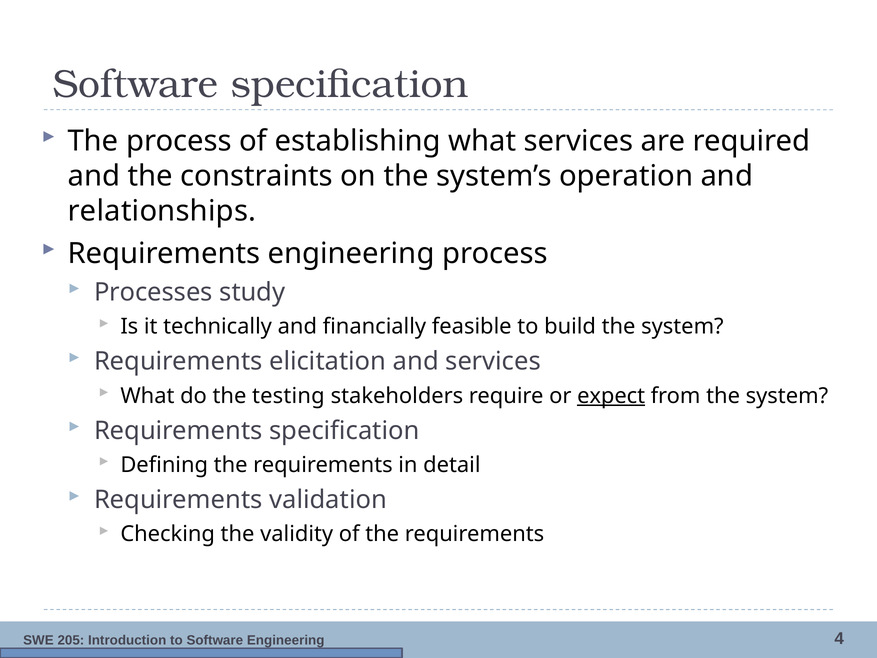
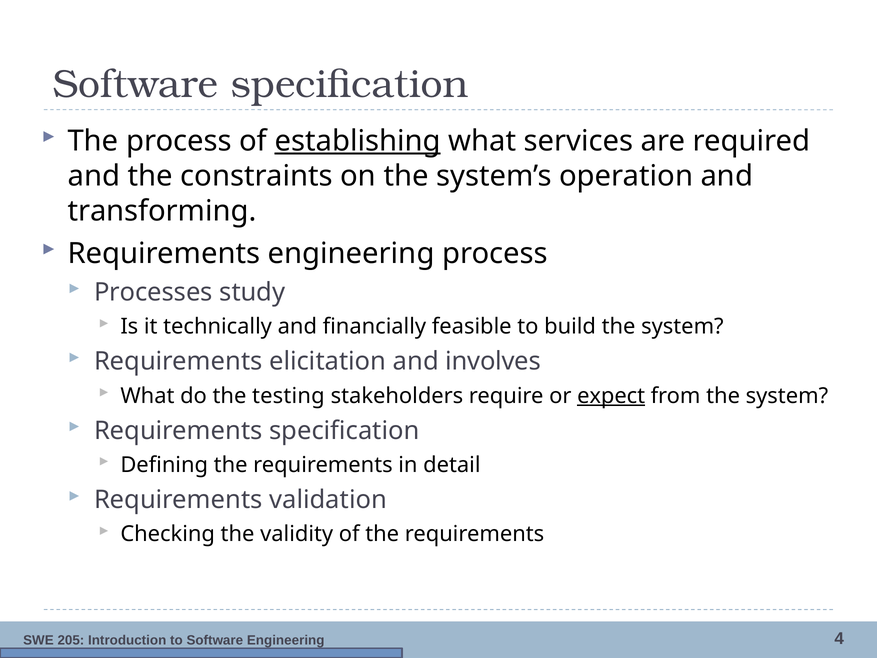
establishing underline: none -> present
relationships: relationships -> transforming
and services: services -> involves
